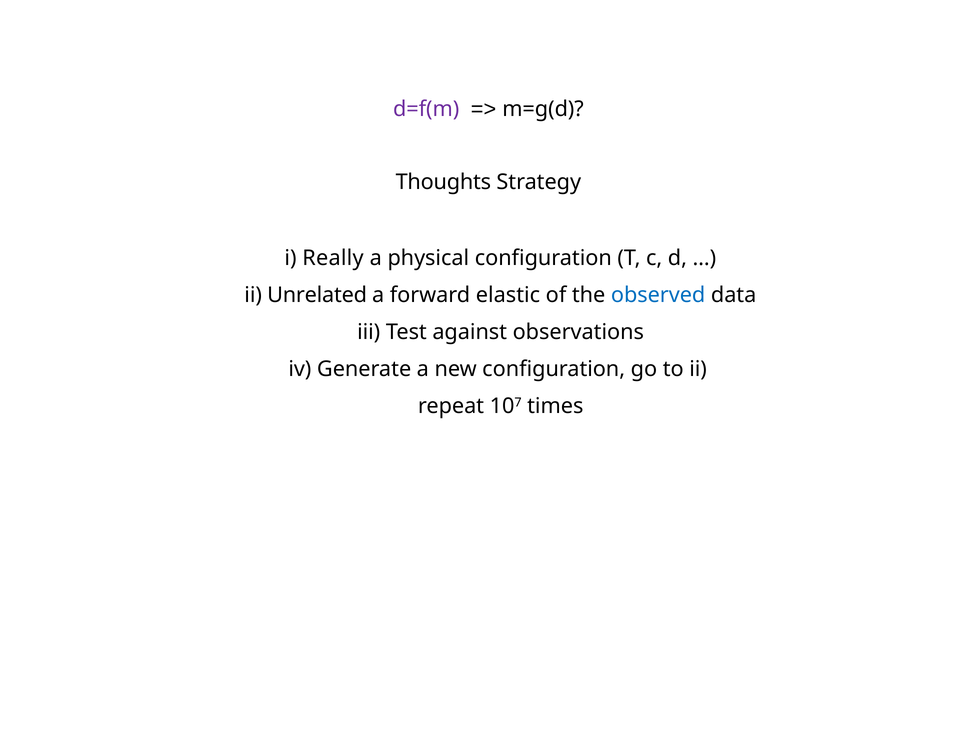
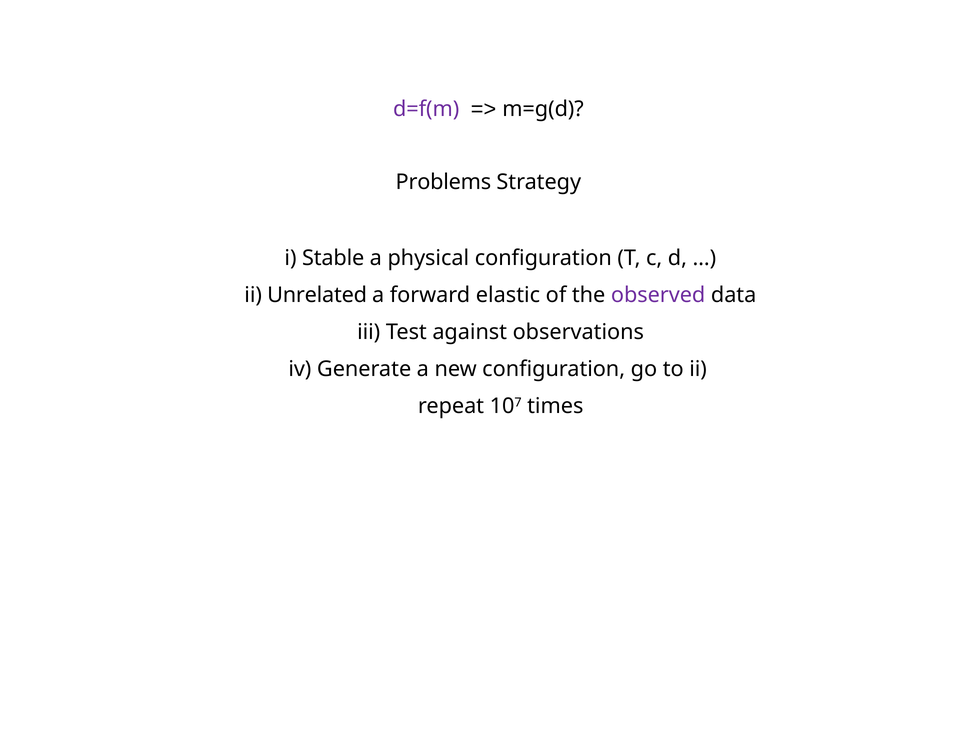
Thoughts: Thoughts -> Problems
Really: Really -> Stable
observed colour: blue -> purple
